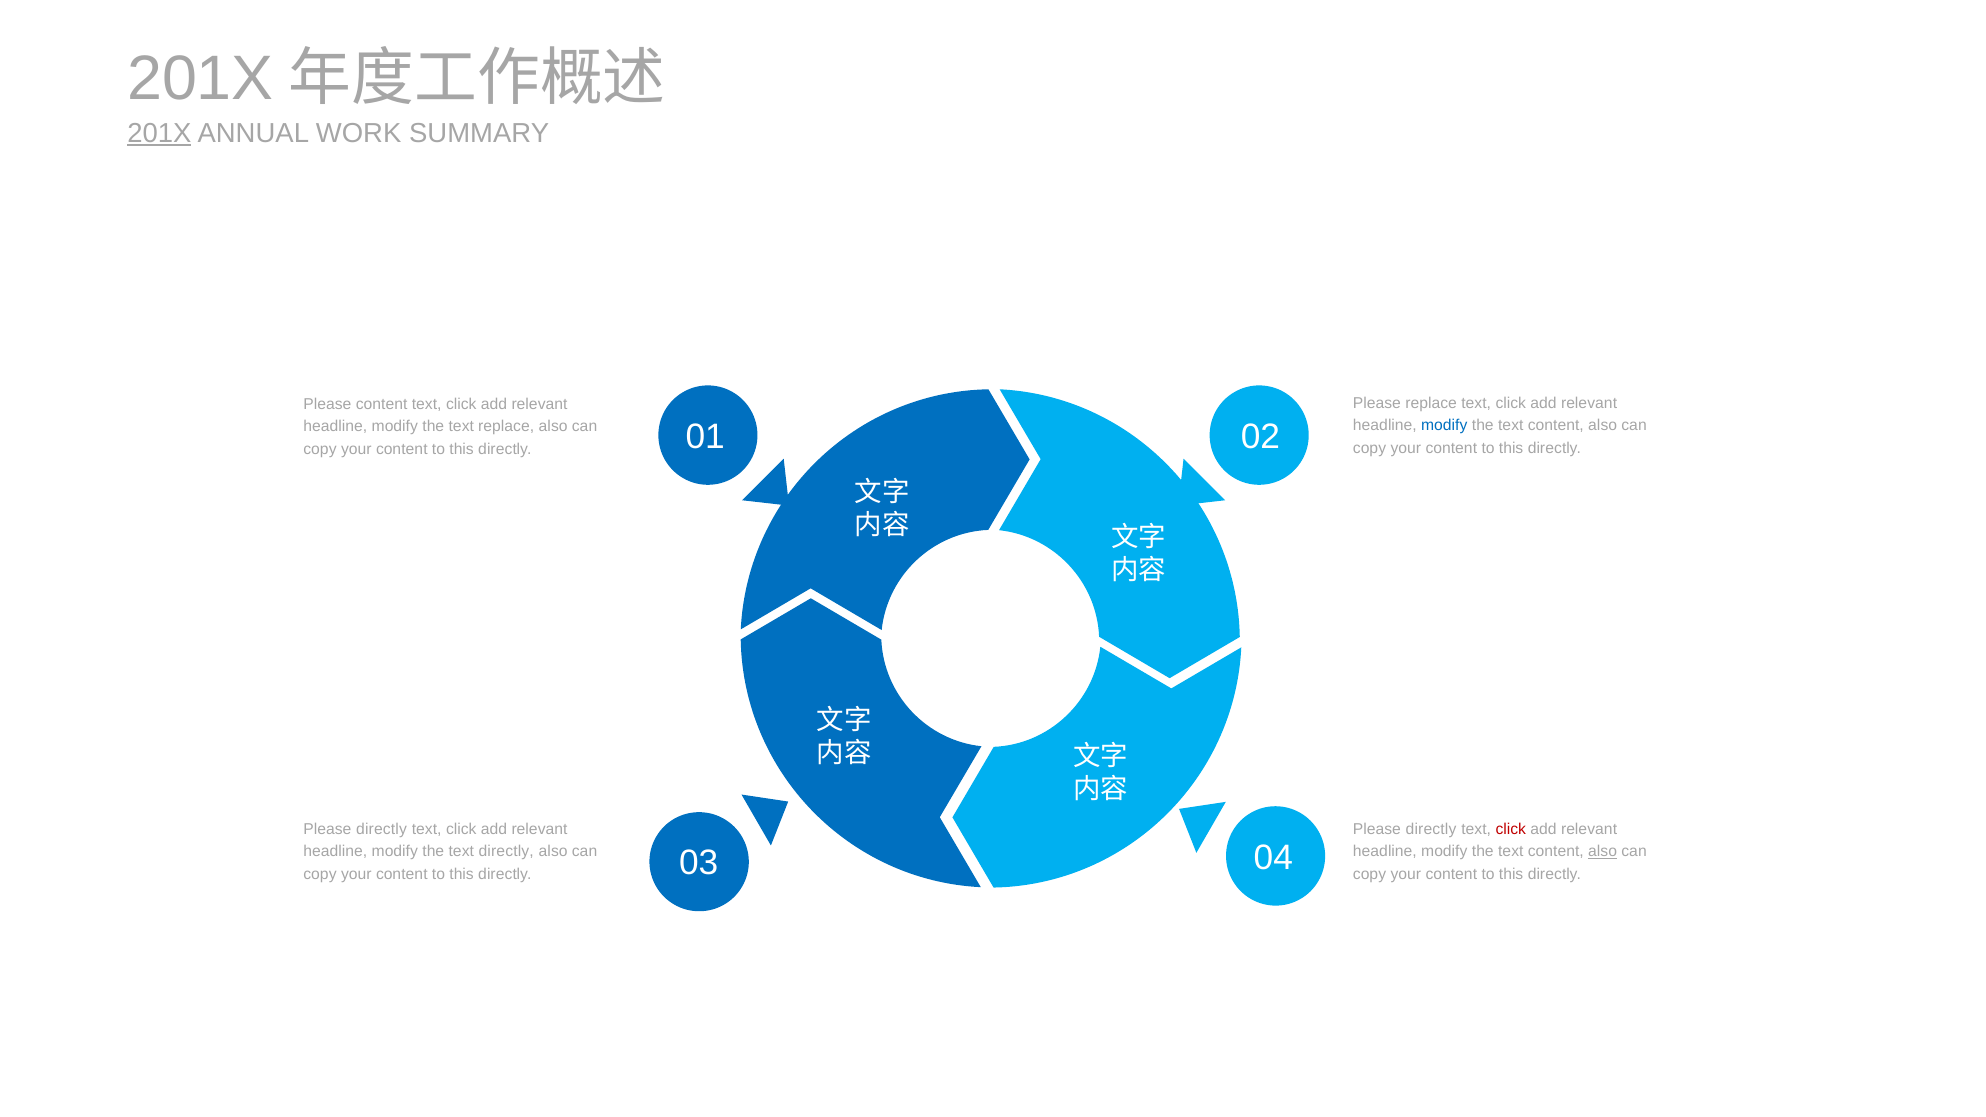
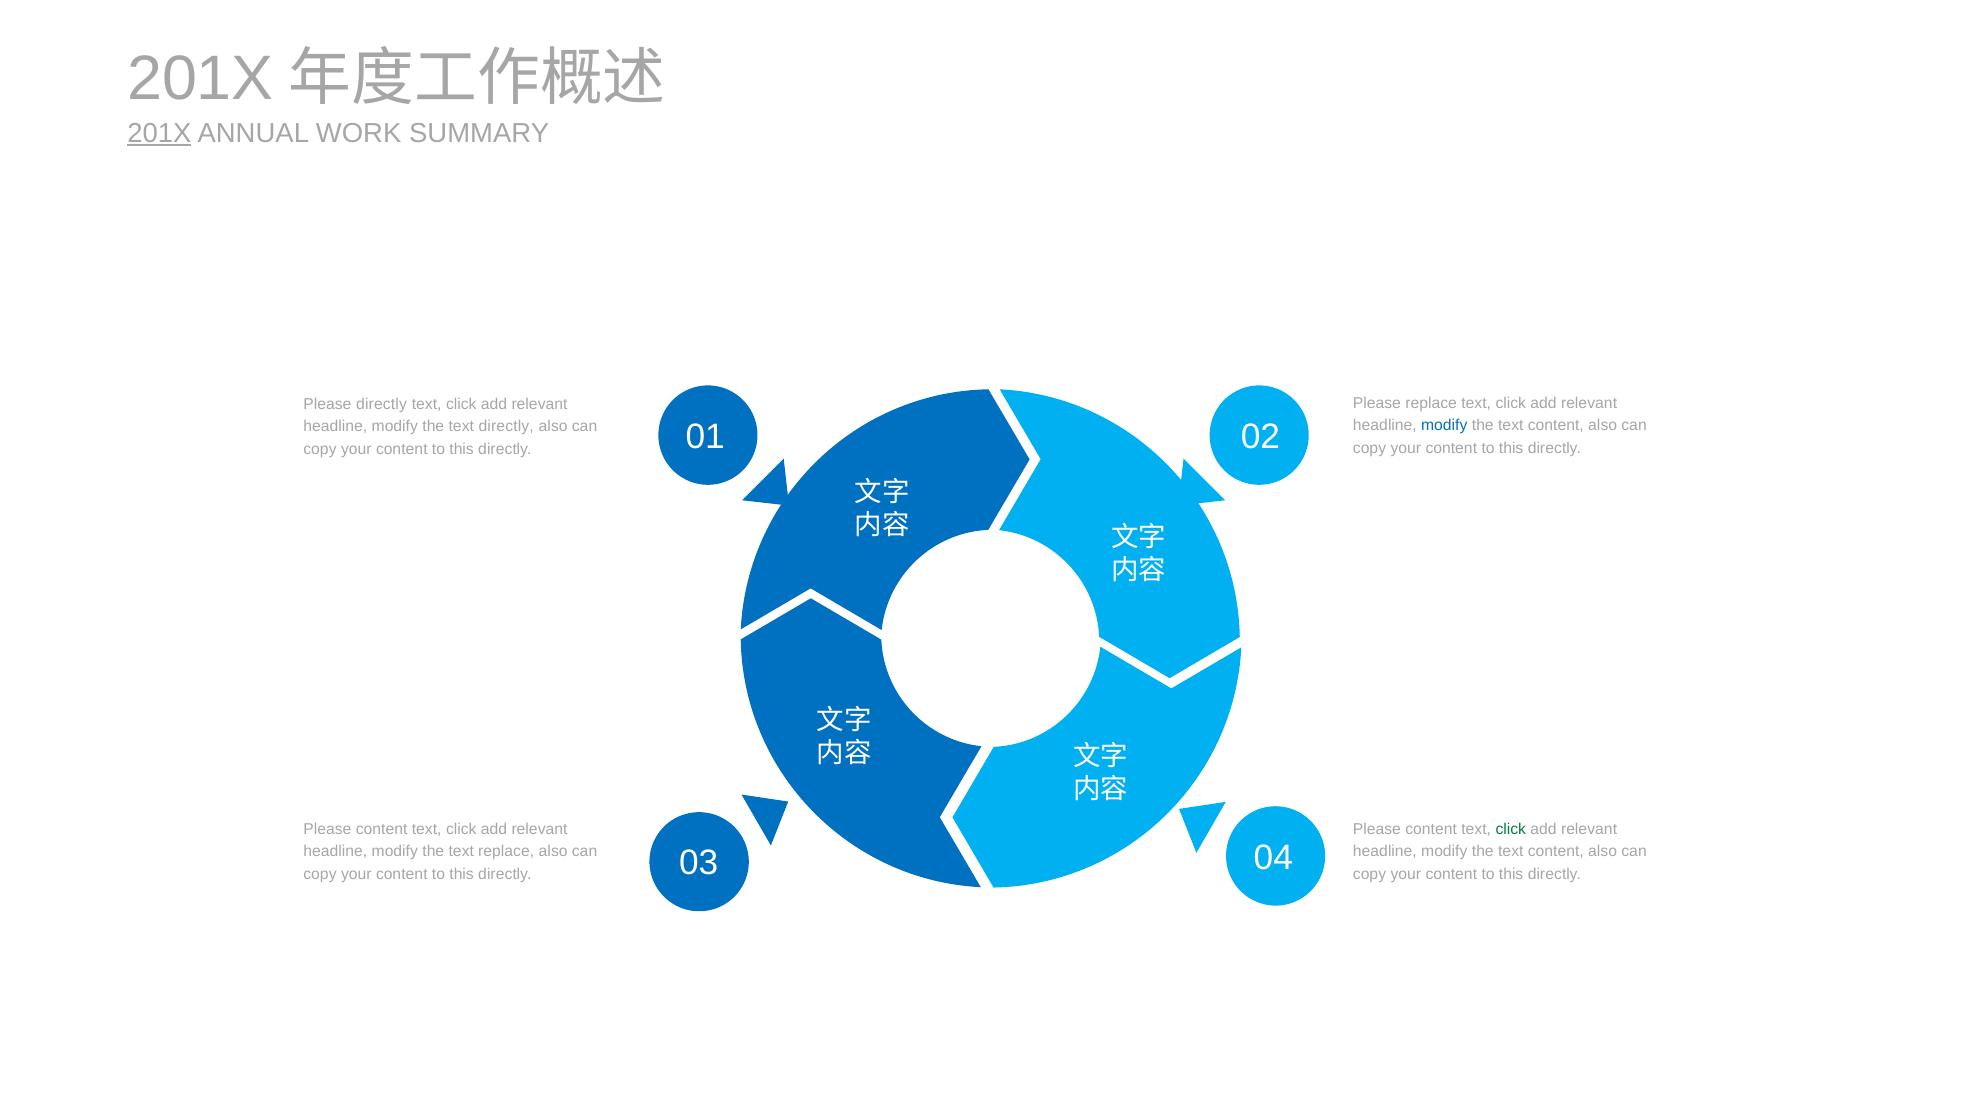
Please content: content -> directly
text replace: replace -> directly
directly at (382, 829): directly -> content
directly at (1431, 829): directly -> content
click at (1511, 829) colour: red -> green
text directly: directly -> replace
also at (1603, 851) underline: present -> none
